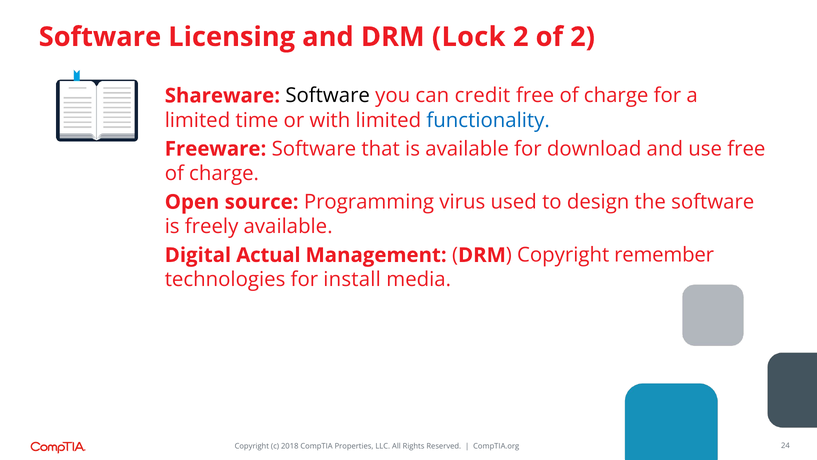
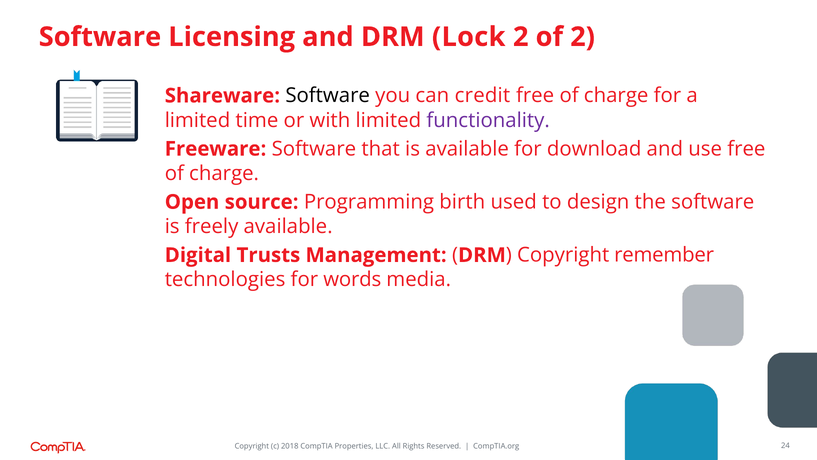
functionality colour: blue -> purple
virus: virus -> birth
Actual: Actual -> Trusts
install: install -> words
